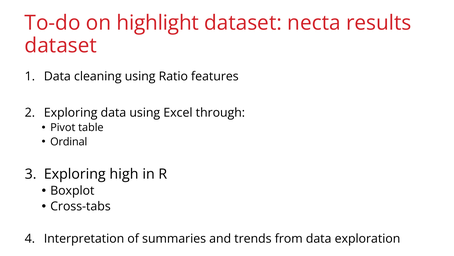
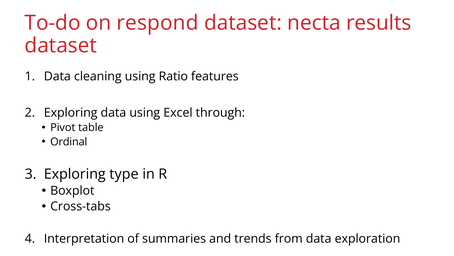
highlight: highlight -> respond
high: high -> type
